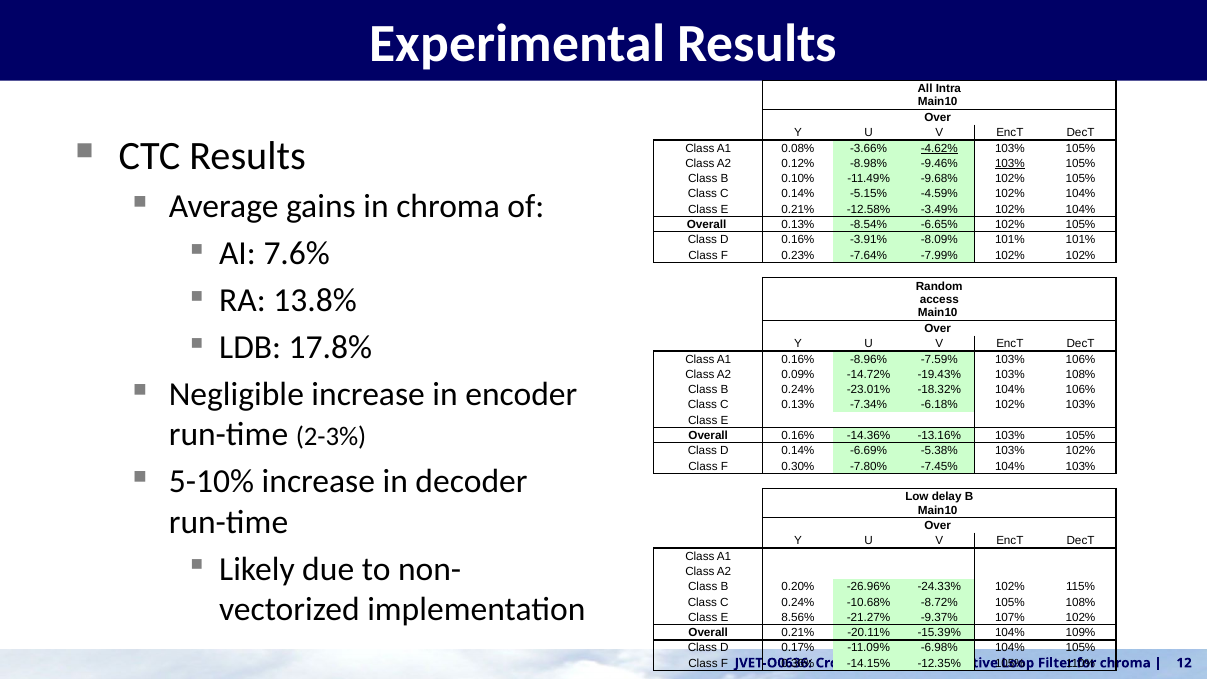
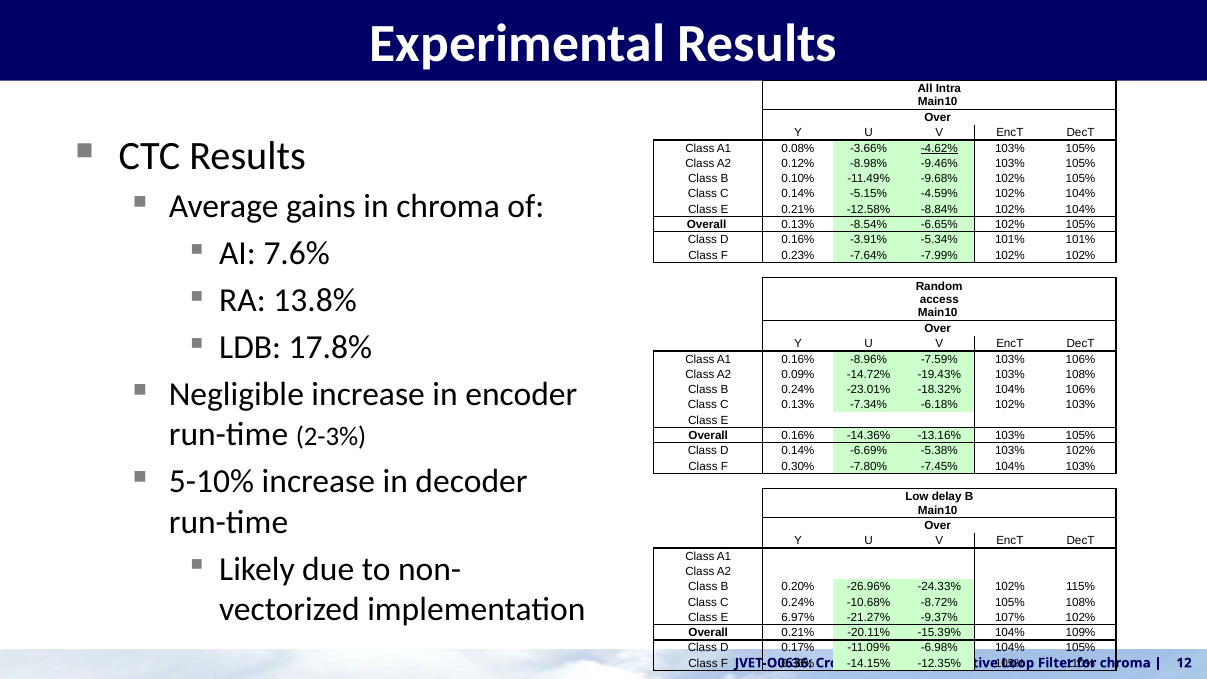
103% at (1010, 163) underline: present -> none
-3.49%: -3.49% -> -8.84%
-8.09%: -8.09% -> -5.34%
8.56%: 8.56% -> 6.97%
